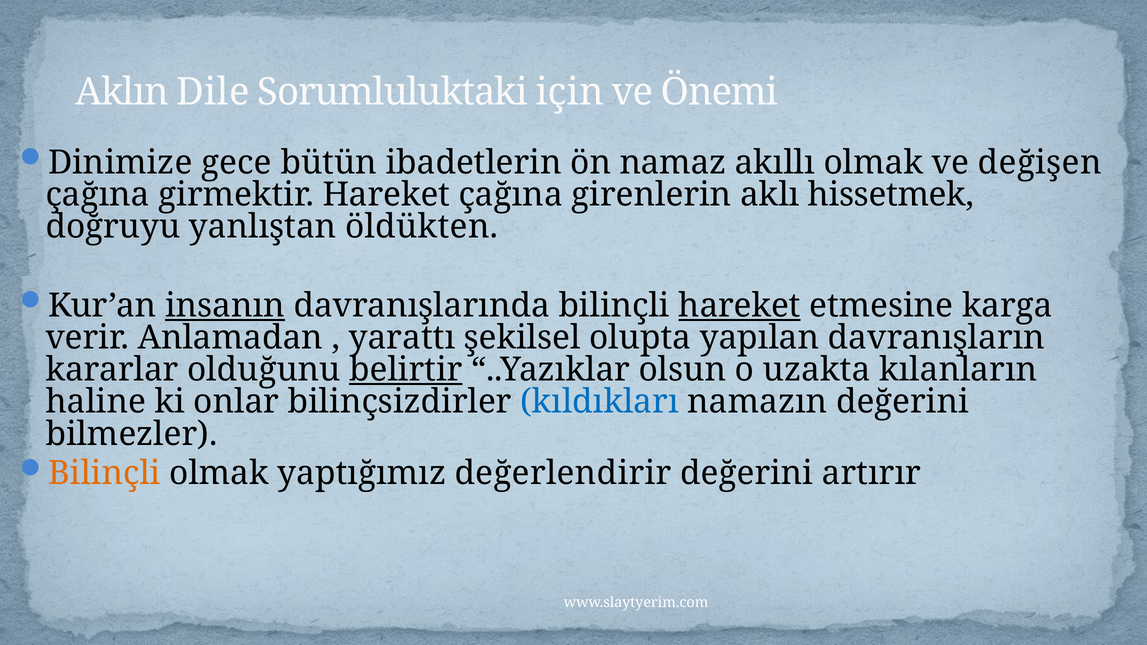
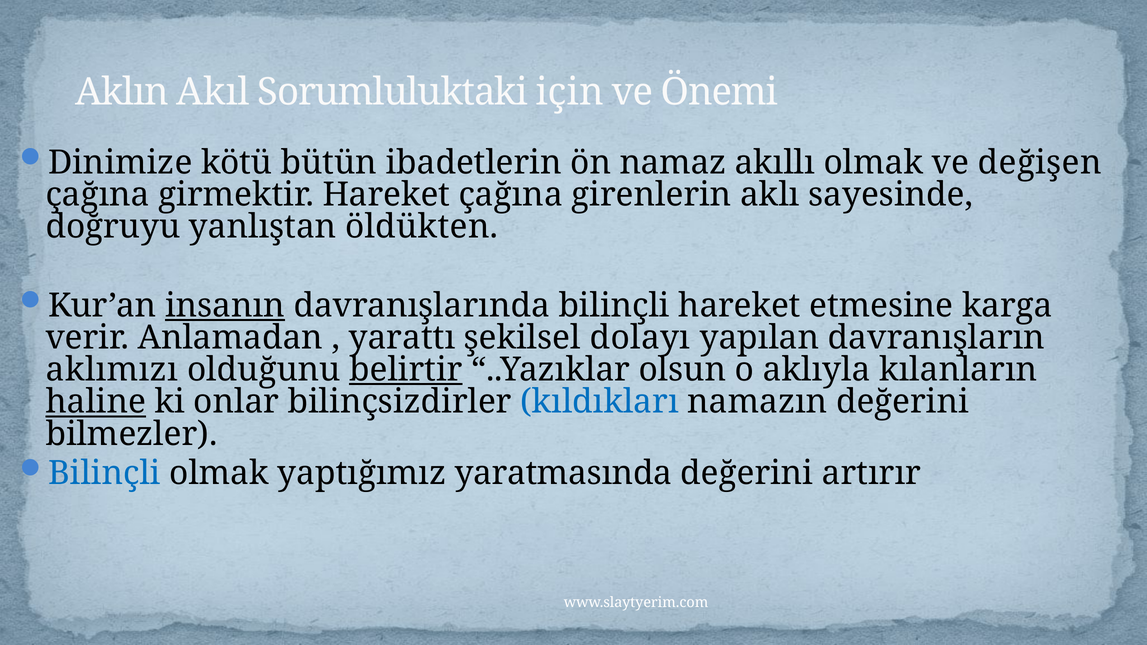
Dile: Dile -> Akıl
gece: gece -> kötü
hissetmek: hissetmek -> sayesinde
hareket at (739, 306) underline: present -> none
olupta: olupta -> dolayı
kararlar: kararlar -> aklımızı
uzakta: uzakta -> aklıyla
haline underline: none -> present
Bilinçli at (104, 474) colour: orange -> blue
değerlendirir: değerlendirir -> yaratmasında
